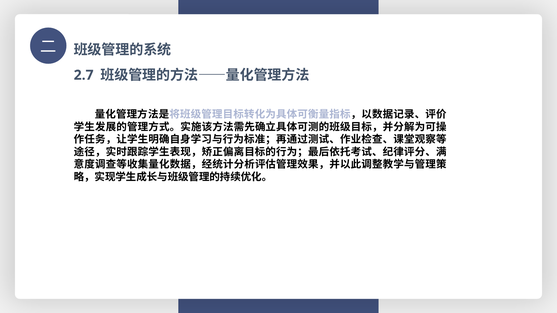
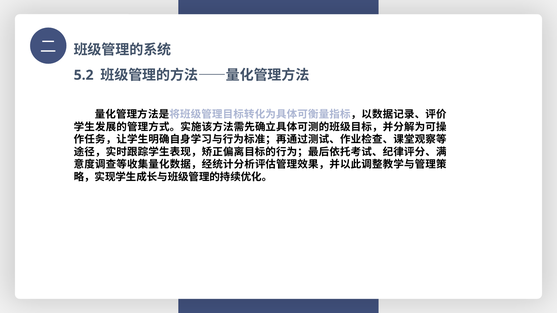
2.7: 2.7 -> 5.2
